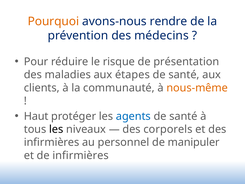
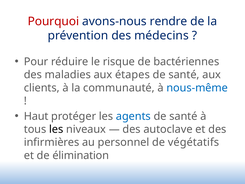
Pourquoi colour: orange -> red
présentation: présentation -> bactériennes
nous-même colour: orange -> blue
corporels: corporels -> autoclave
manipuler: manipuler -> végétatifs
de infirmières: infirmières -> élimination
